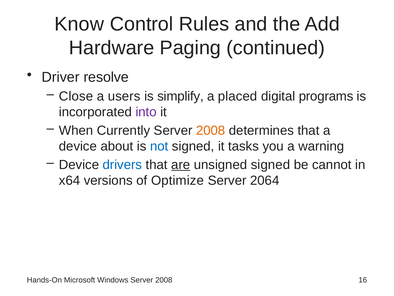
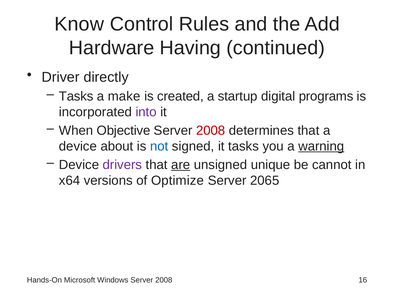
Paging: Paging -> Having
resolve: resolve -> directly
Close at (76, 96): Close -> Tasks
users: users -> make
simplify: simplify -> created
placed: placed -> startup
Currently: Currently -> Objective
2008 at (211, 130) colour: orange -> red
warning underline: none -> present
drivers colour: blue -> purple
unsigned signed: signed -> unique
2064: 2064 -> 2065
